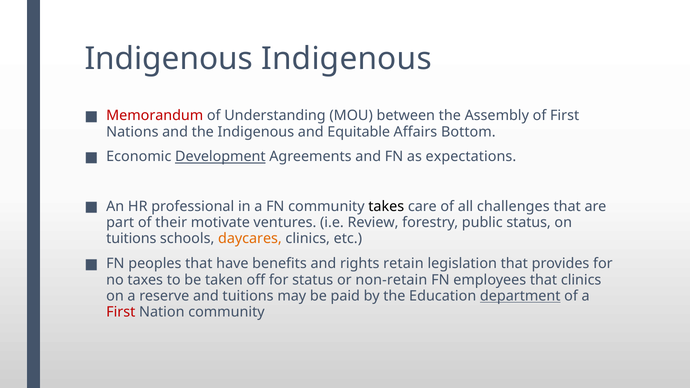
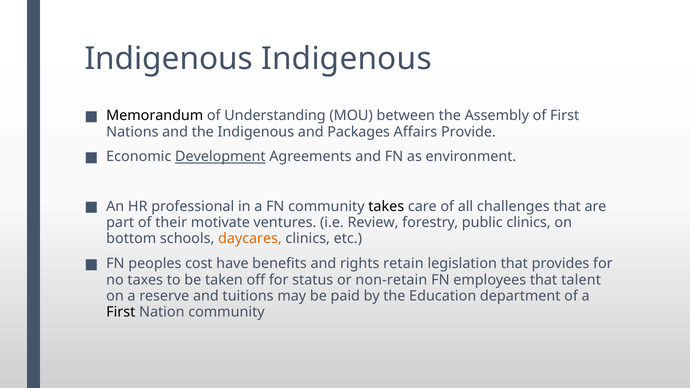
Memorandum colour: red -> black
Equitable: Equitable -> Packages
Bottom: Bottom -> Provide
expectations: expectations -> environment
public status: status -> clinics
tuitions at (131, 239): tuitions -> bottom
peoples that: that -> cost
that clinics: clinics -> talent
department underline: present -> none
First at (121, 312) colour: red -> black
